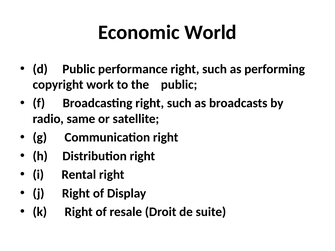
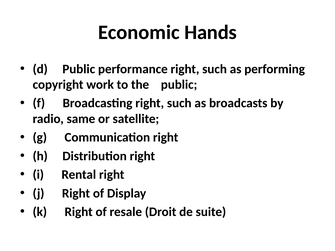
World: World -> Hands
